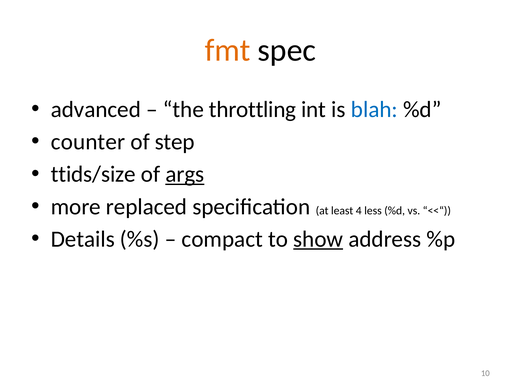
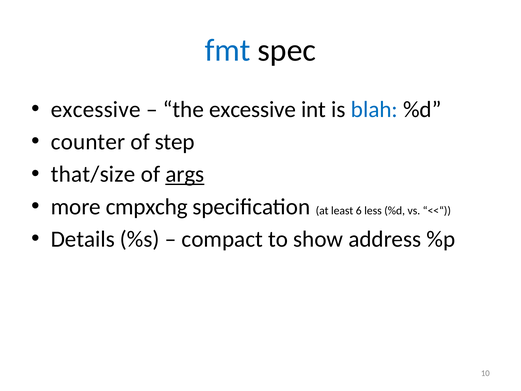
fmt colour: orange -> blue
advanced at (96, 109): advanced -> excessive
the throttling: throttling -> excessive
ttids/size: ttids/size -> that/size
replaced: replaced -> cmpxchg
4: 4 -> 6
show underline: present -> none
